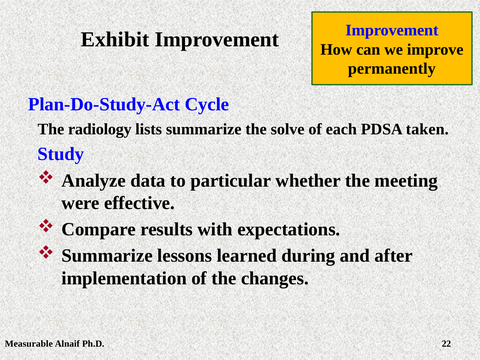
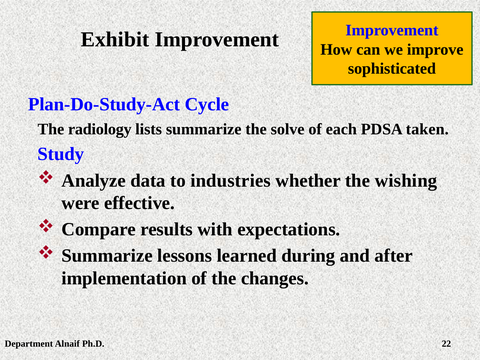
permanently: permanently -> sophisticated
particular: particular -> industries
meeting: meeting -> wishing
Measurable: Measurable -> Department
